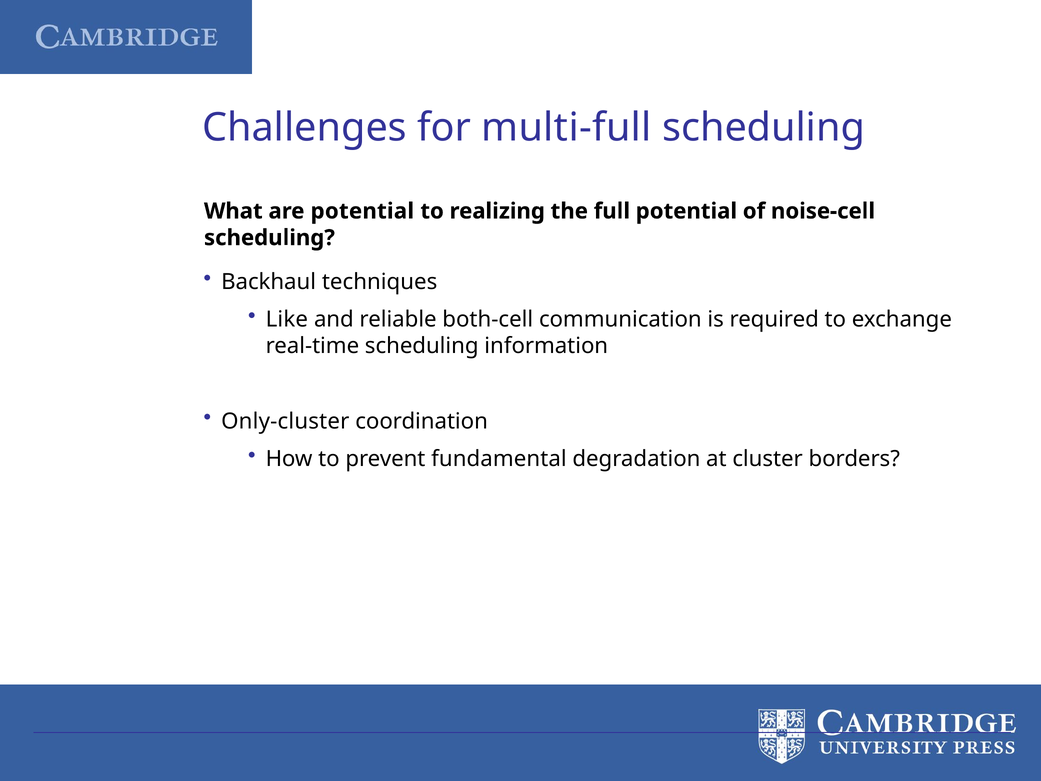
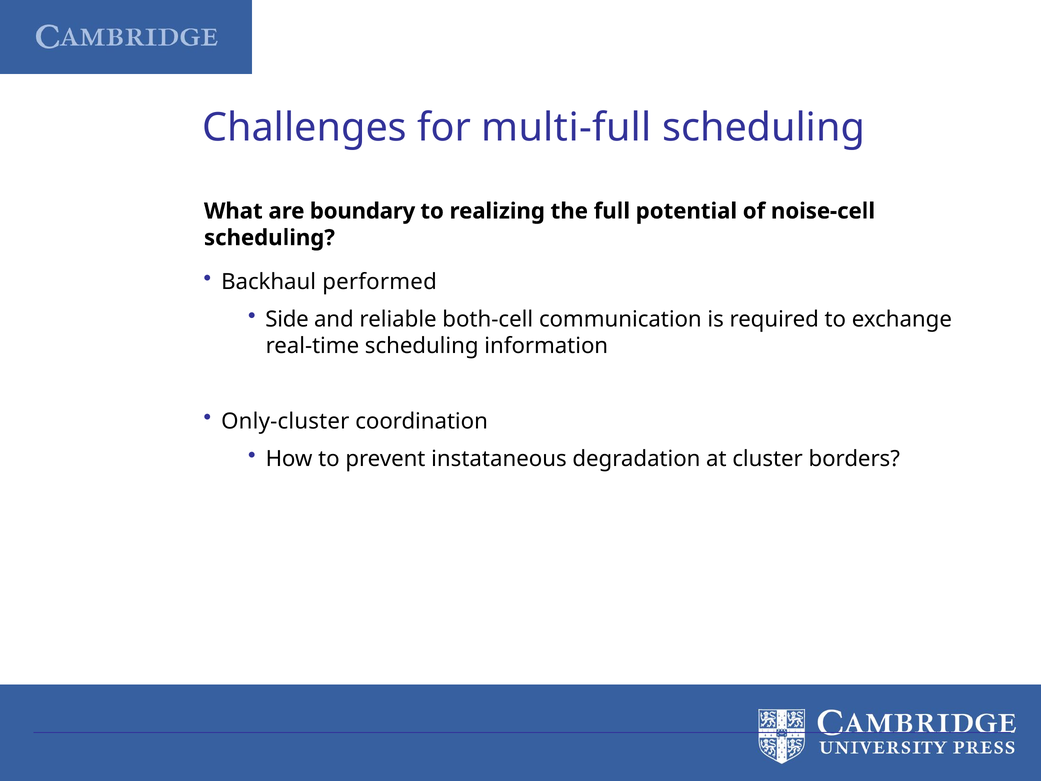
are potential: potential -> boundary
techniques: techniques -> performed
Like: Like -> Side
fundamental: fundamental -> instataneous
